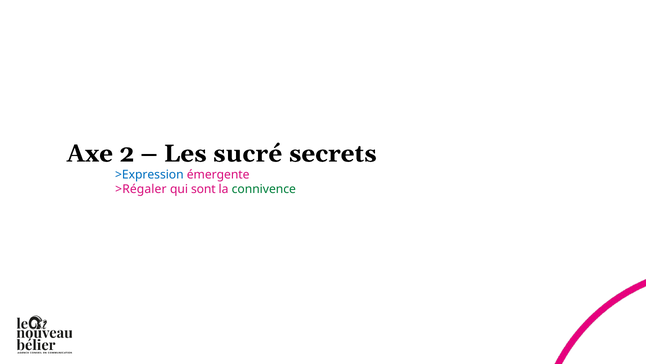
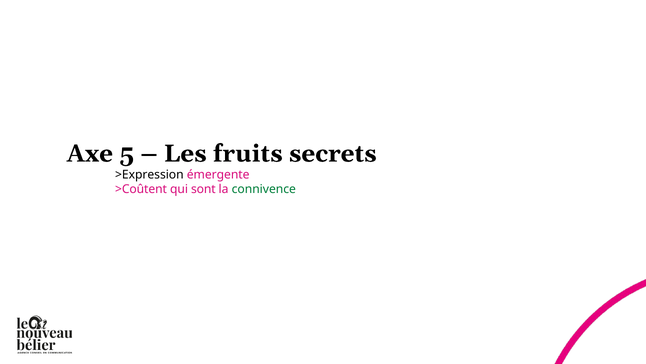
2: 2 -> 5
sucré: sucré -> fruits
>Expression colour: blue -> black
>Régaler: >Régaler -> >Coûtent
